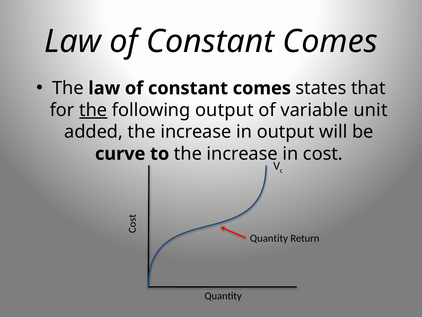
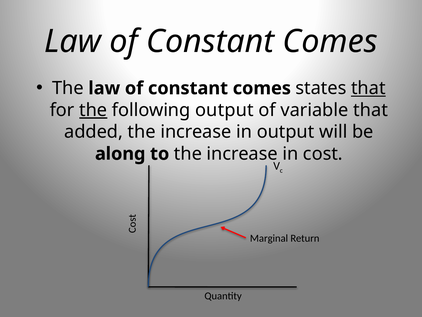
that at (368, 88) underline: none -> present
variable unit: unit -> that
curve: curve -> along
Quantity at (269, 238): Quantity -> Marginal
